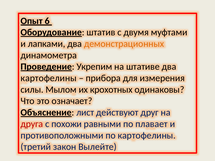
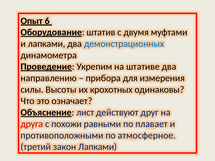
демонстрационных colour: orange -> blue
картофелины at (49, 78): картофелины -> направлению
Мылом: Мылом -> Высоты
по картофелины: картофелины -> атмосферное
закон Вылейте: Вылейте -> Лапками
